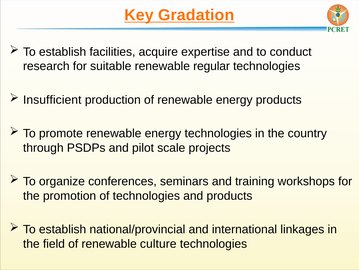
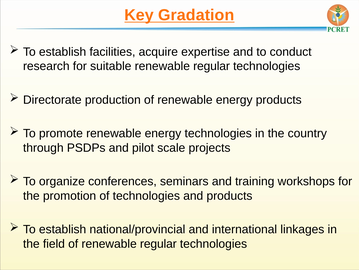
Insufficient: Insufficient -> Directorate
of renewable culture: culture -> regular
